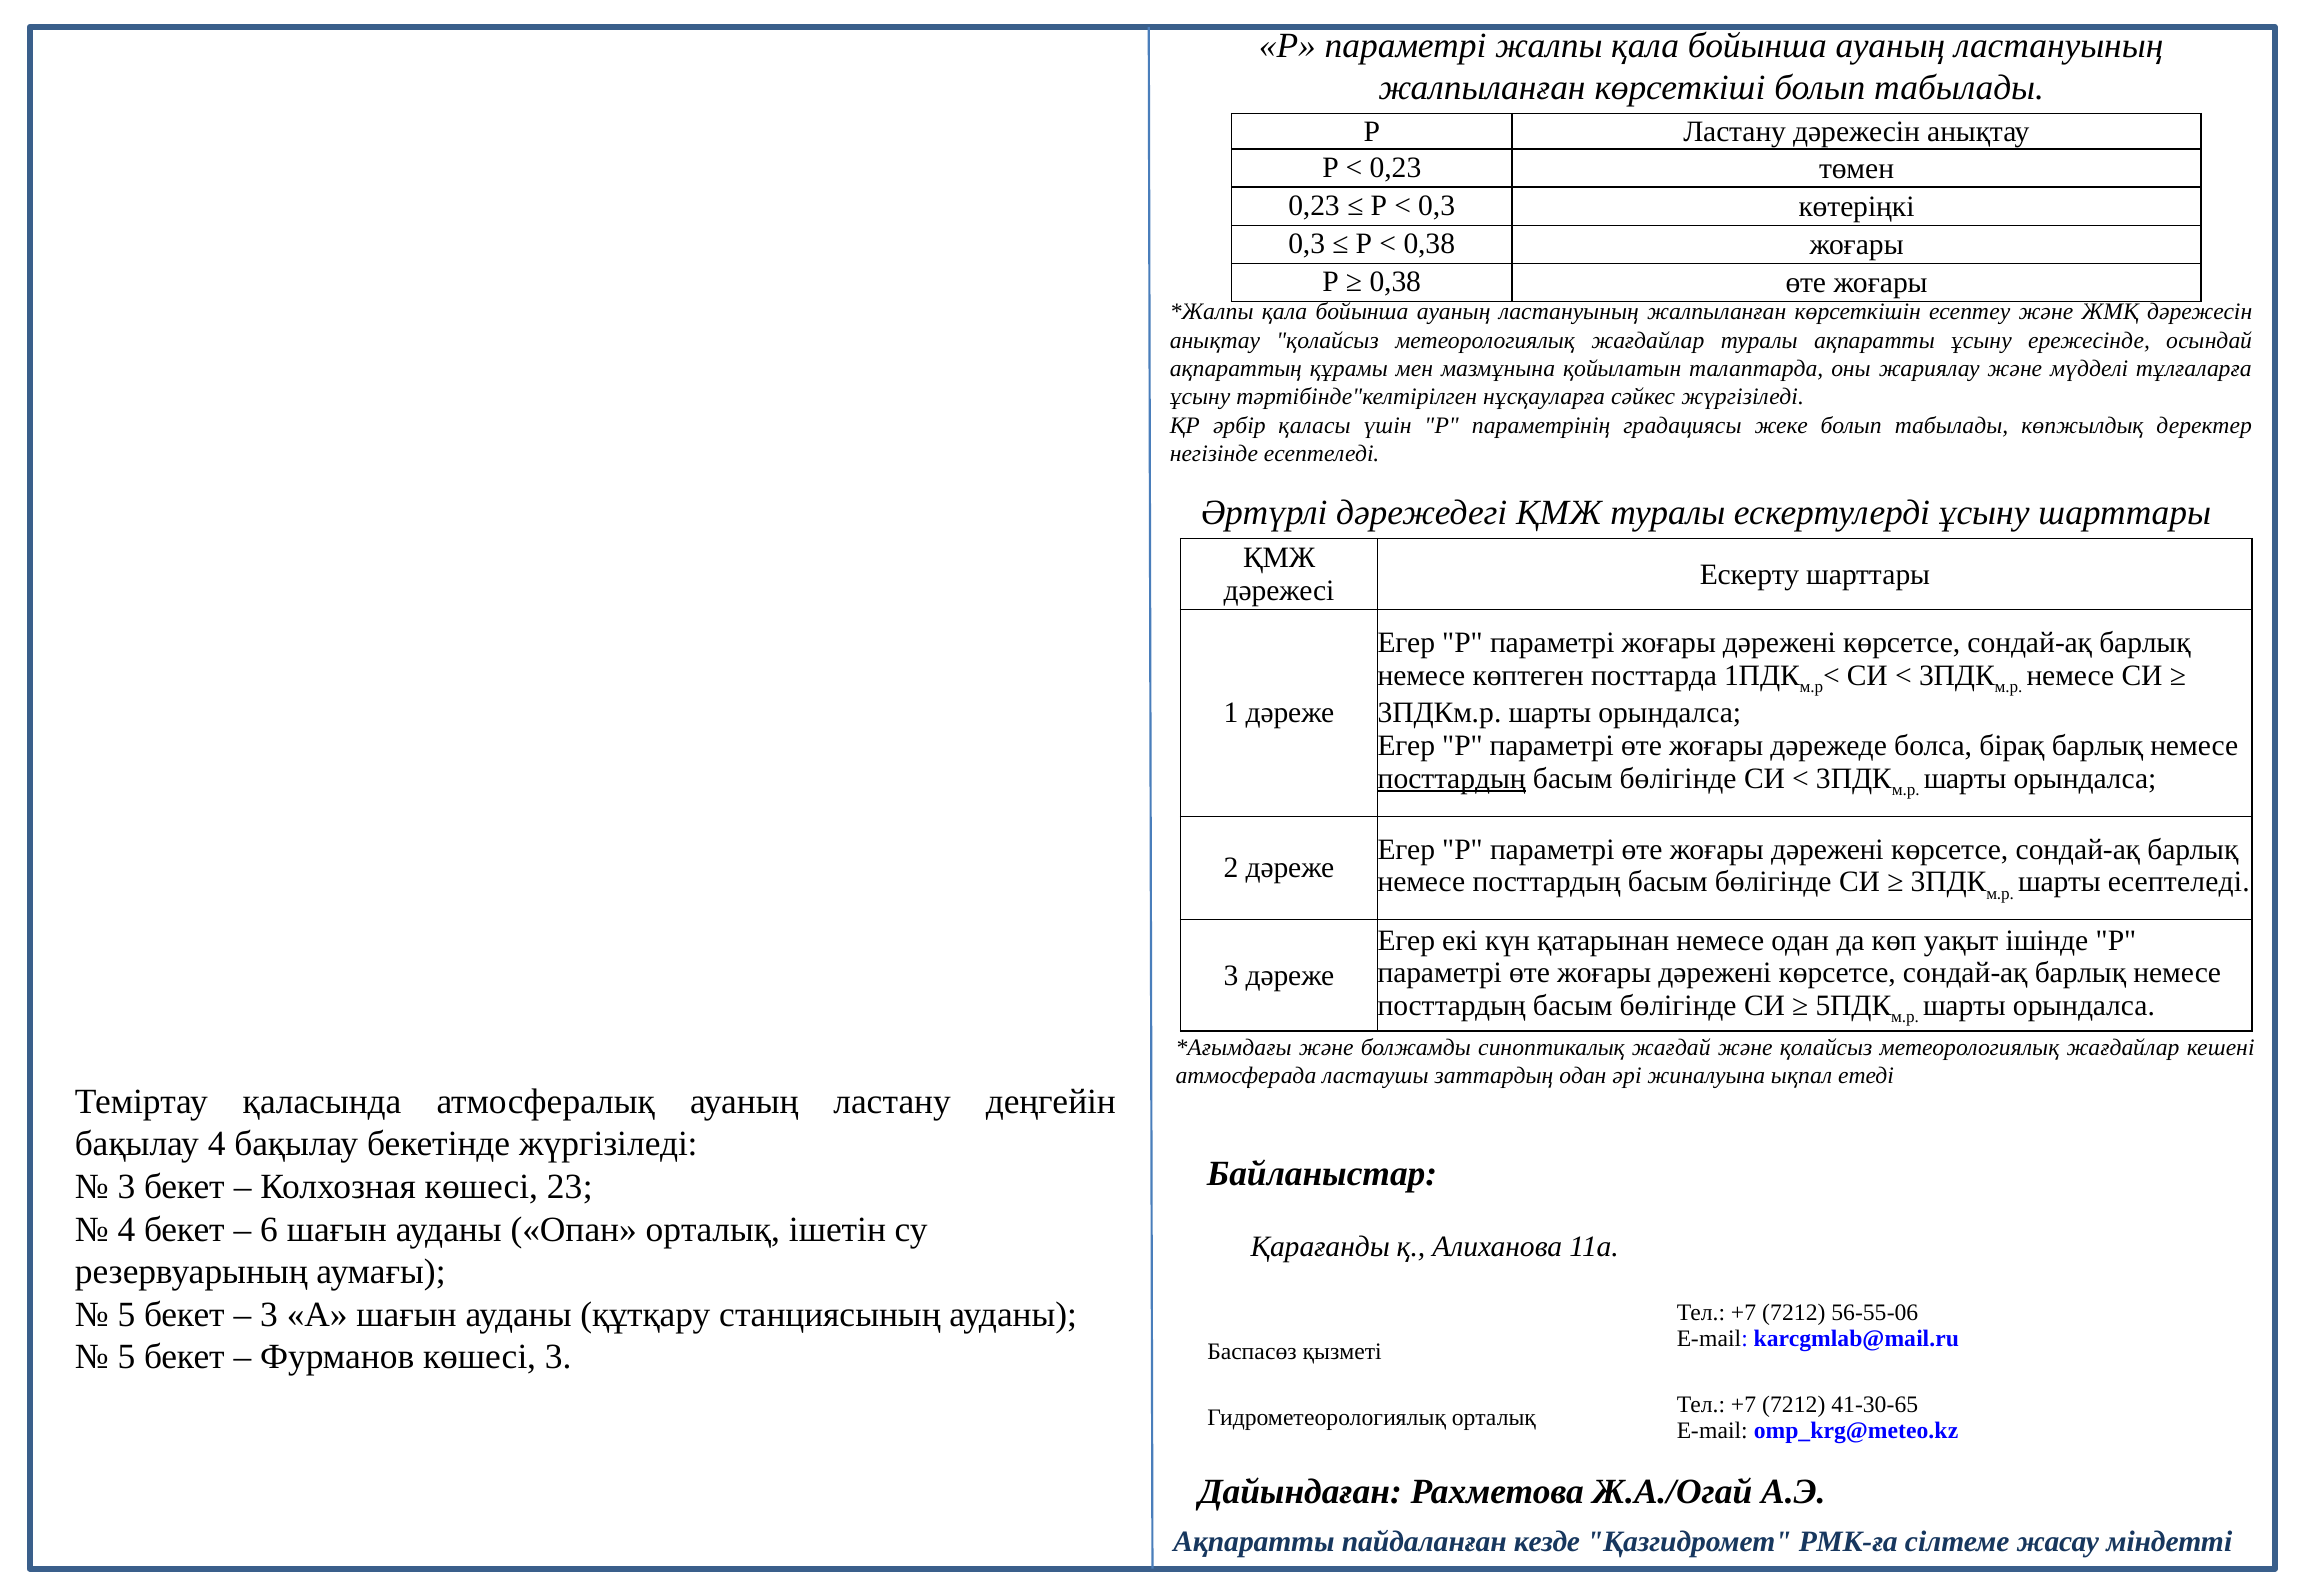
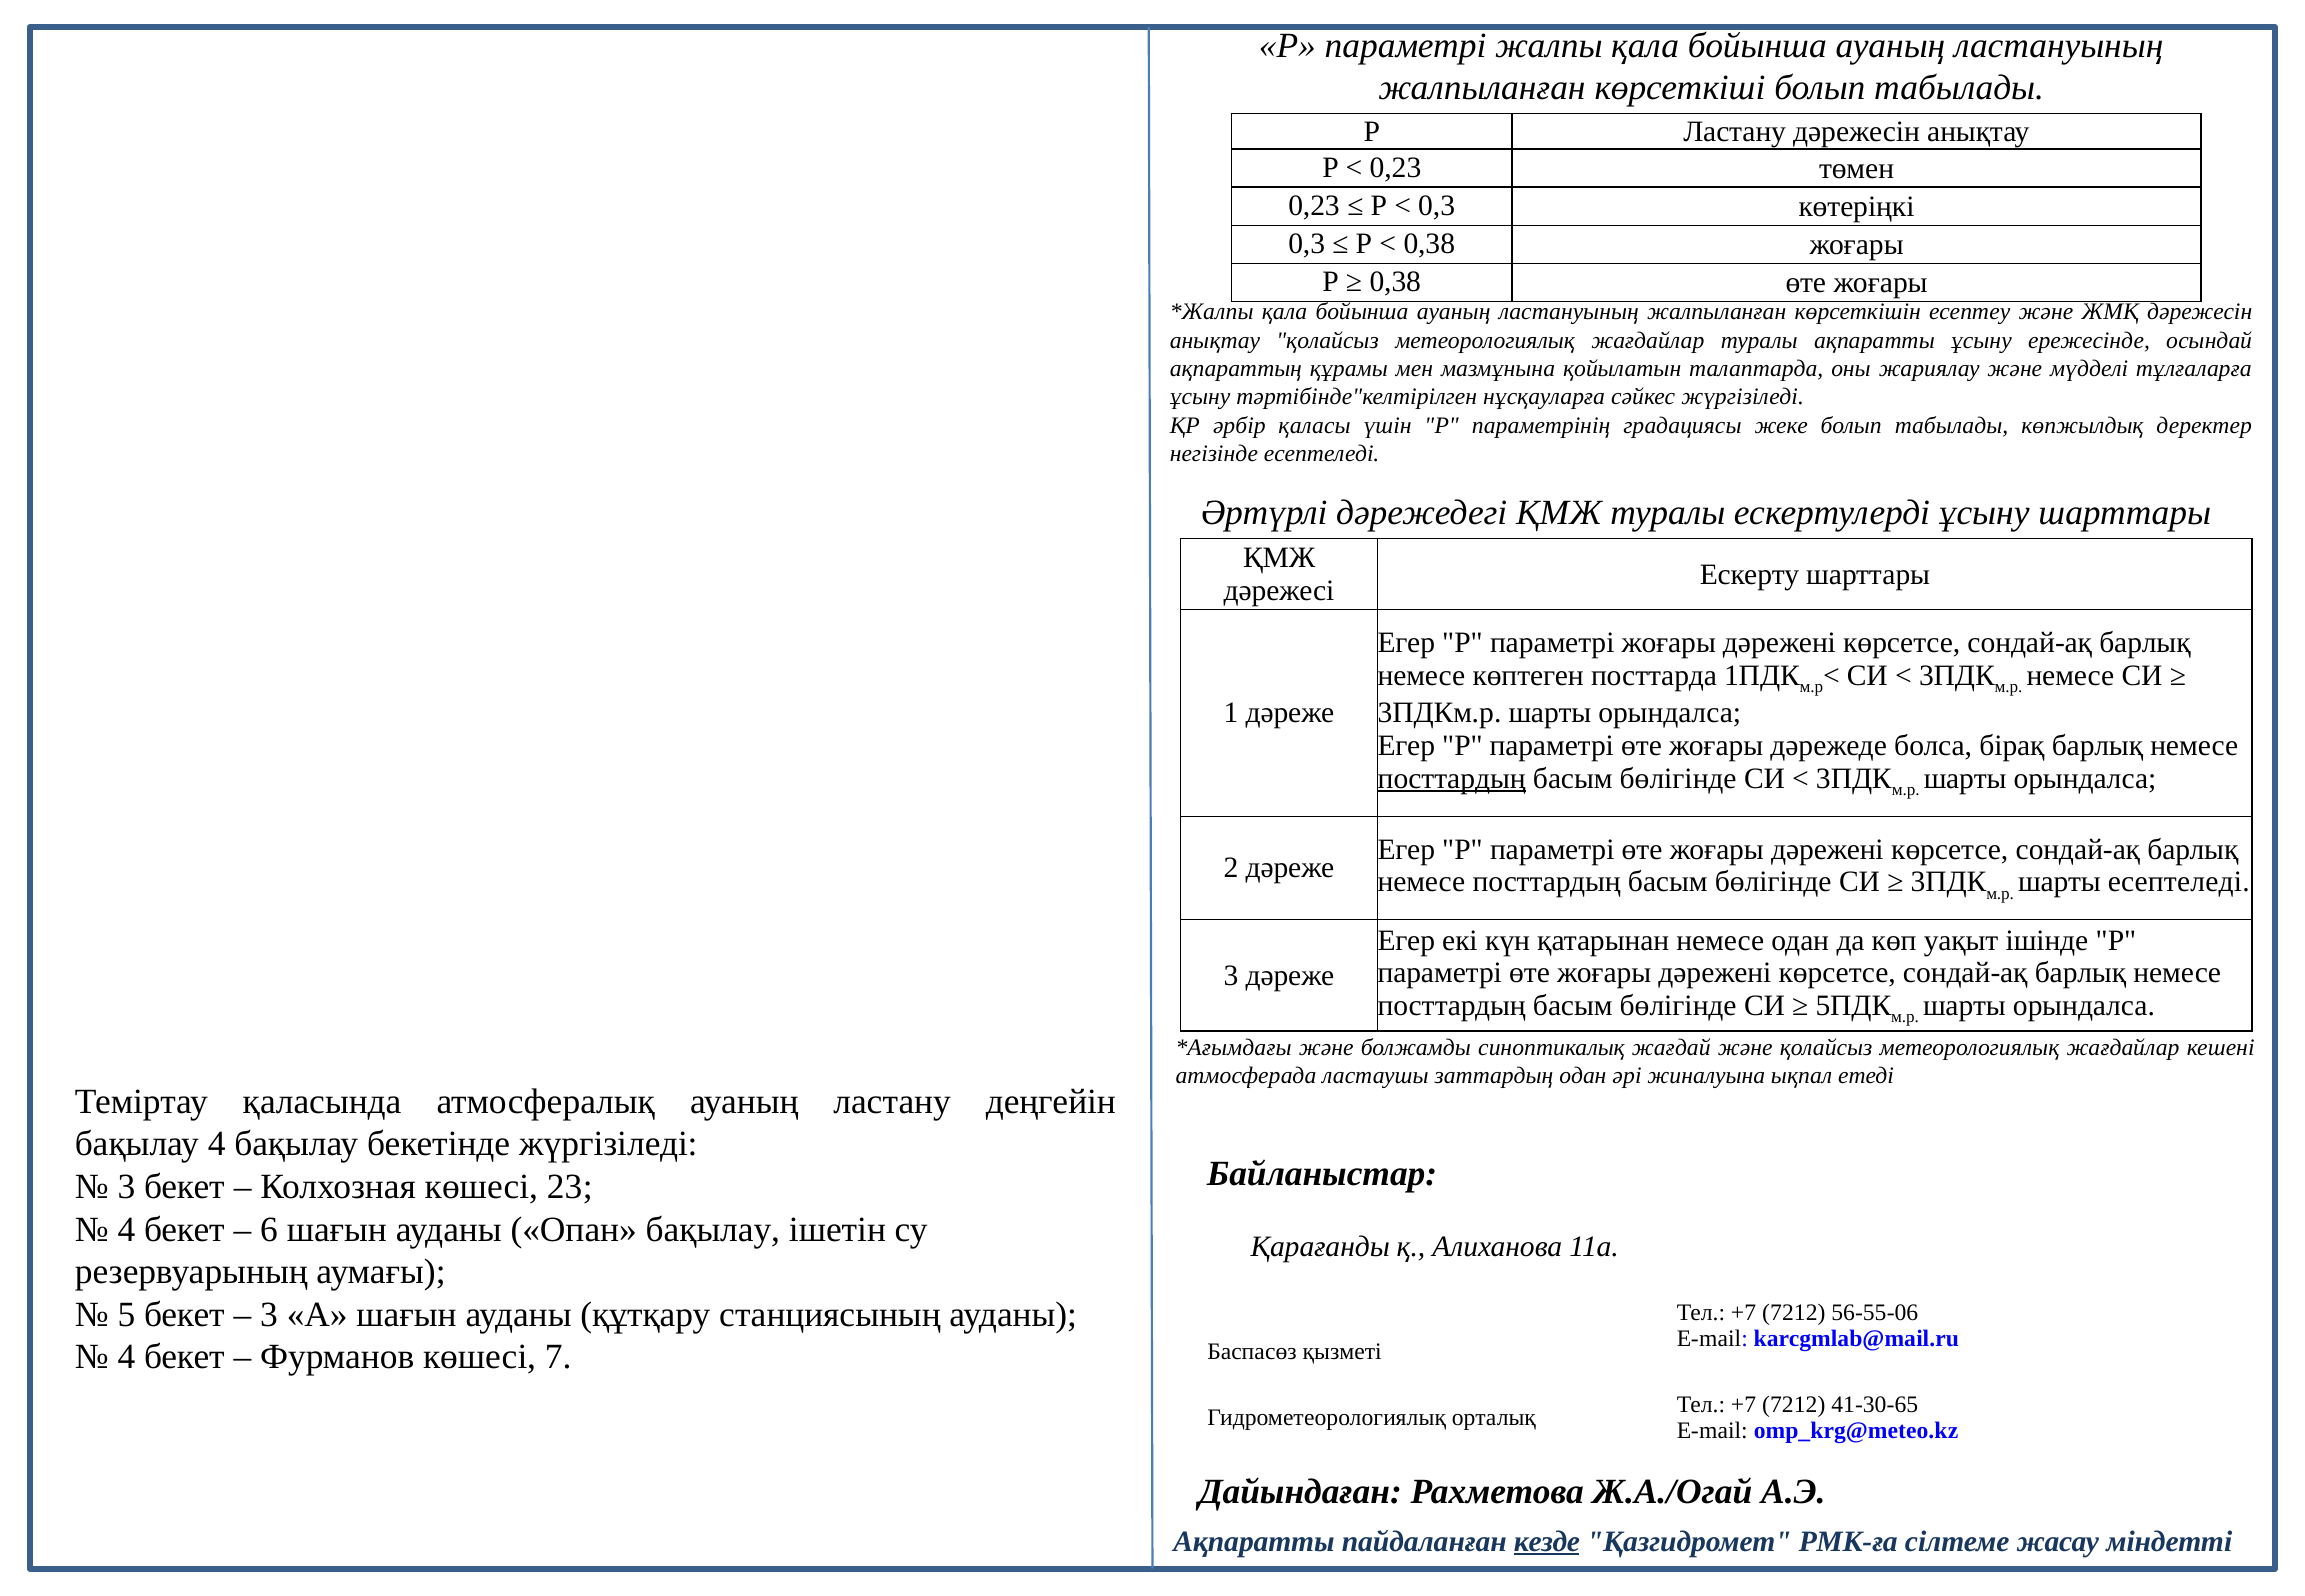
Опан орталық: орталық -> бақылау
5 at (126, 1357): 5 -> 4
көшесі 3: 3 -> 7
кезде underline: none -> present
